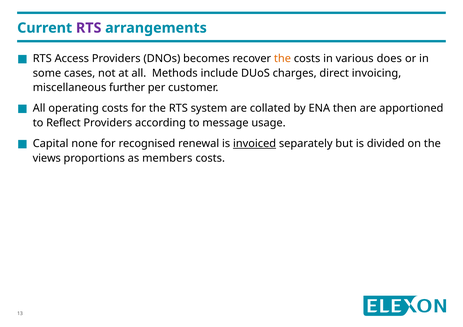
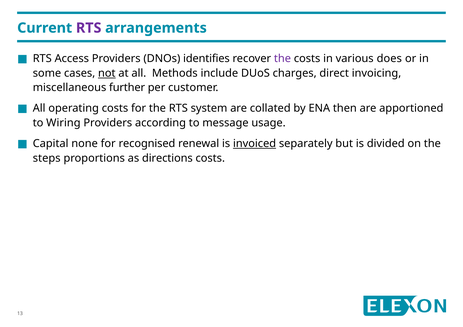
becomes: becomes -> identifies
the at (282, 59) colour: orange -> purple
not underline: none -> present
Reflect: Reflect -> Wiring
views: views -> steps
members: members -> directions
